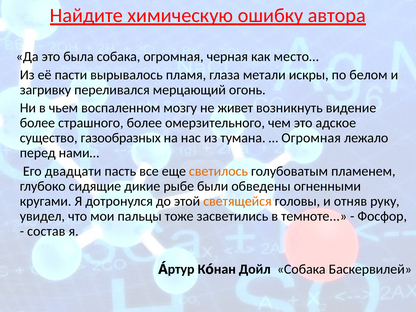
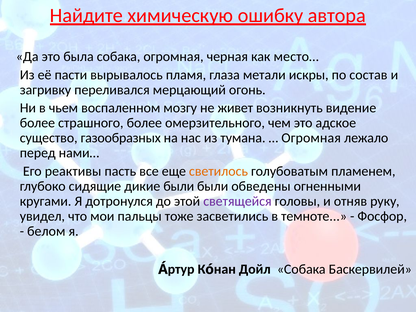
белом: белом -> состав
двадцати: двадцати -> реактивы
дикие рыбе: рыбе -> были
светящейся colour: orange -> purple
состав: состав -> белом
